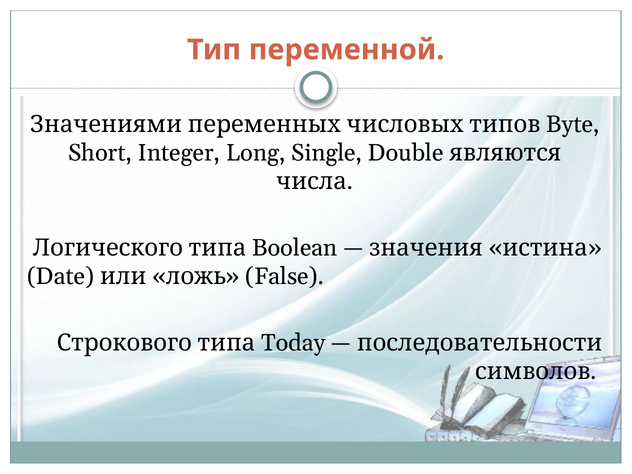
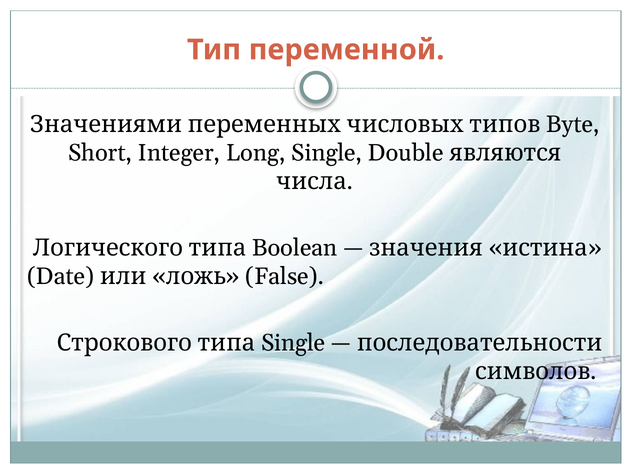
Today at (293, 343): Today -> Single
